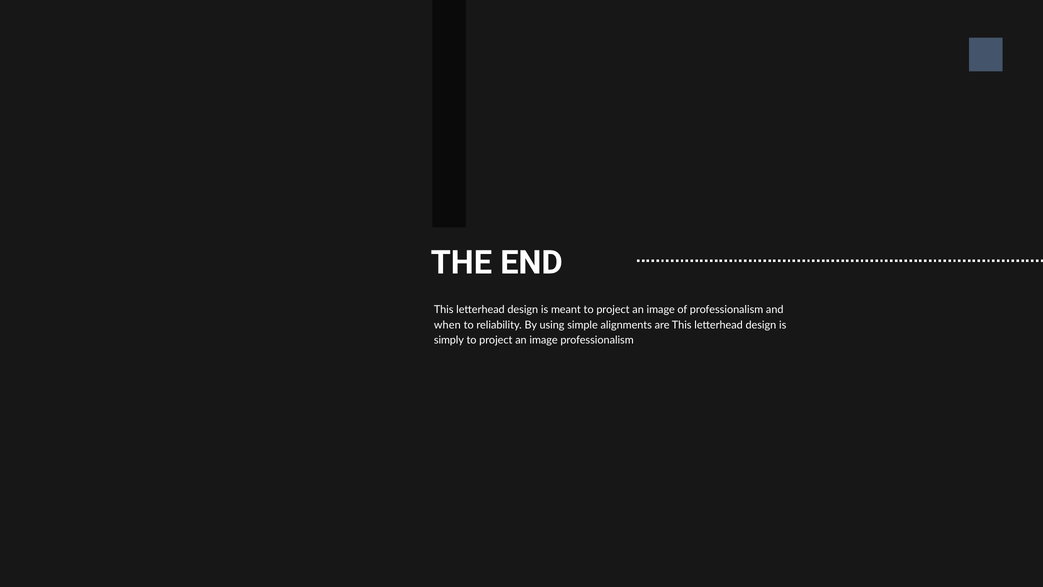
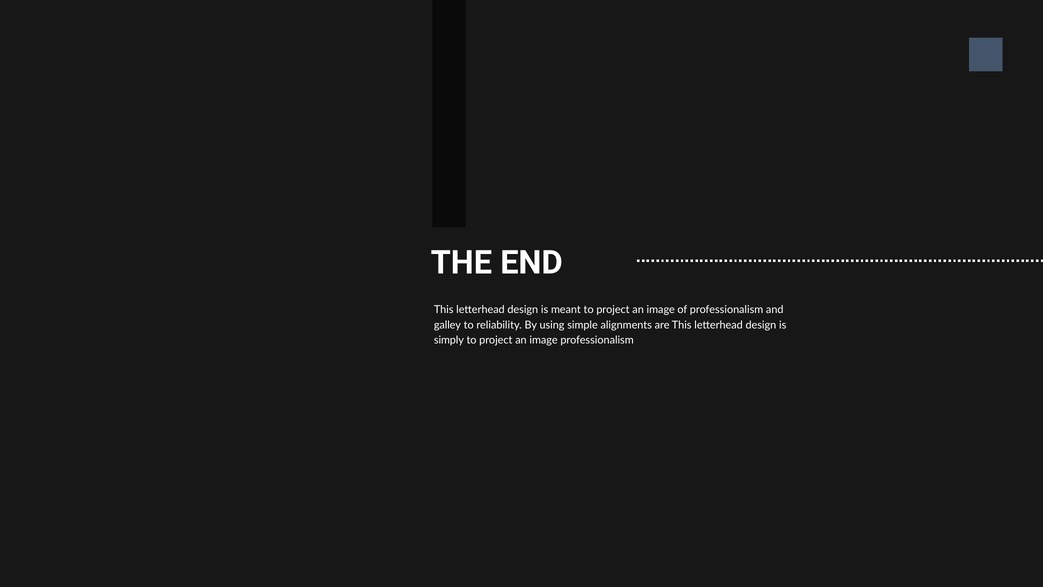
when: when -> galley
